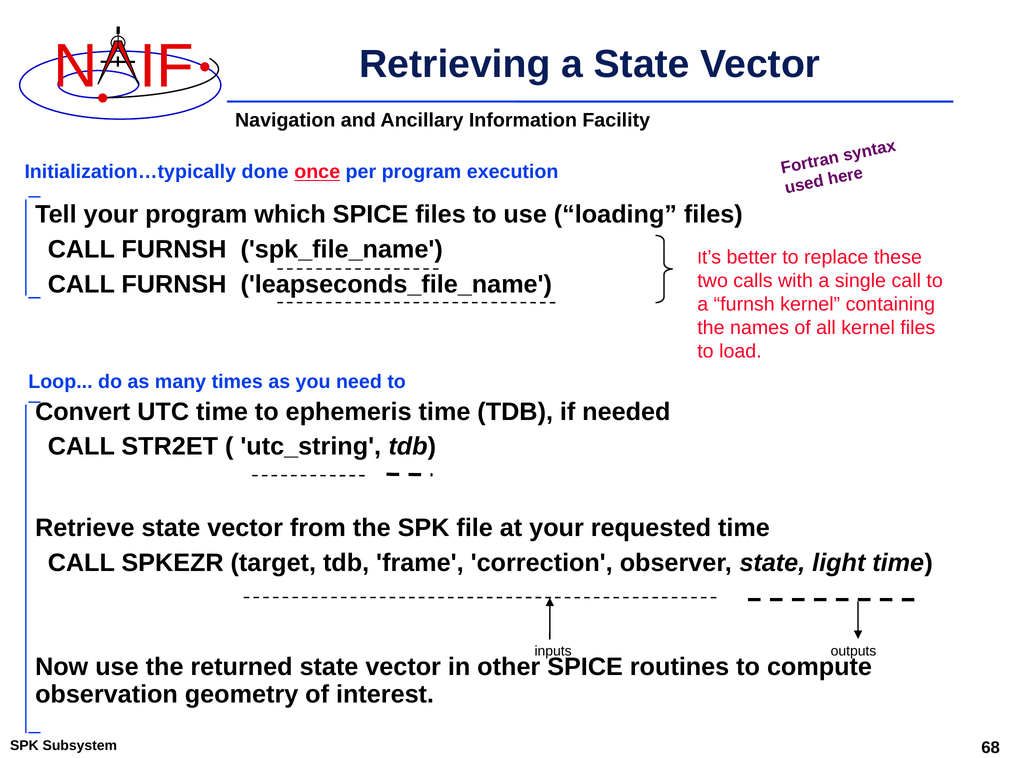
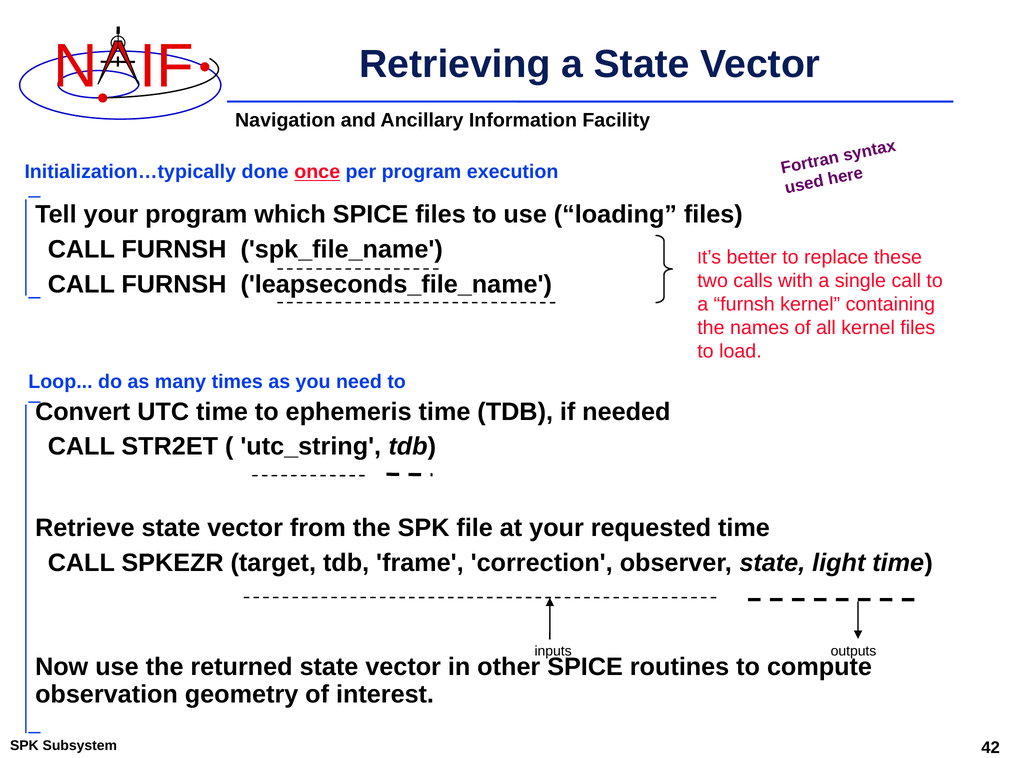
68: 68 -> 42
